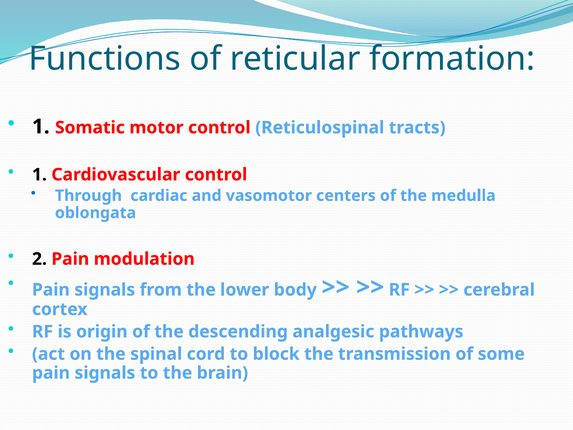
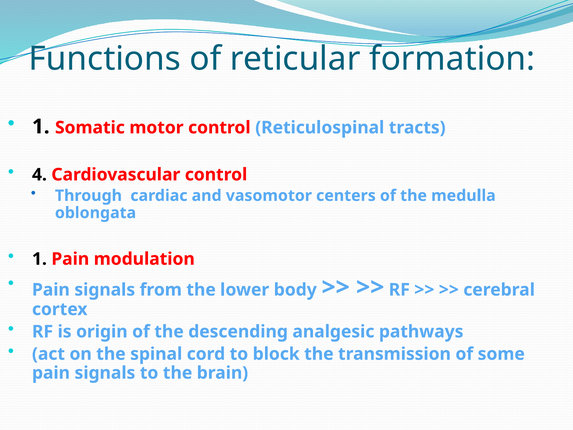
1 at (39, 175): 1 -> 4
2 at (39, 259): 2 -> 1
